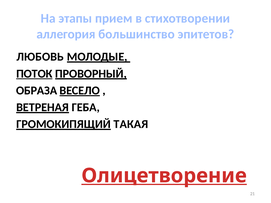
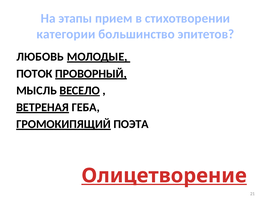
аллегория: аллегория -> категории
ПОТОК underline: present -> none
ОБРАЗА: ОБРАЗА -> МЫСЛЬ
ТАКАЯ: ТАКАЯ -> ПОЭТА
